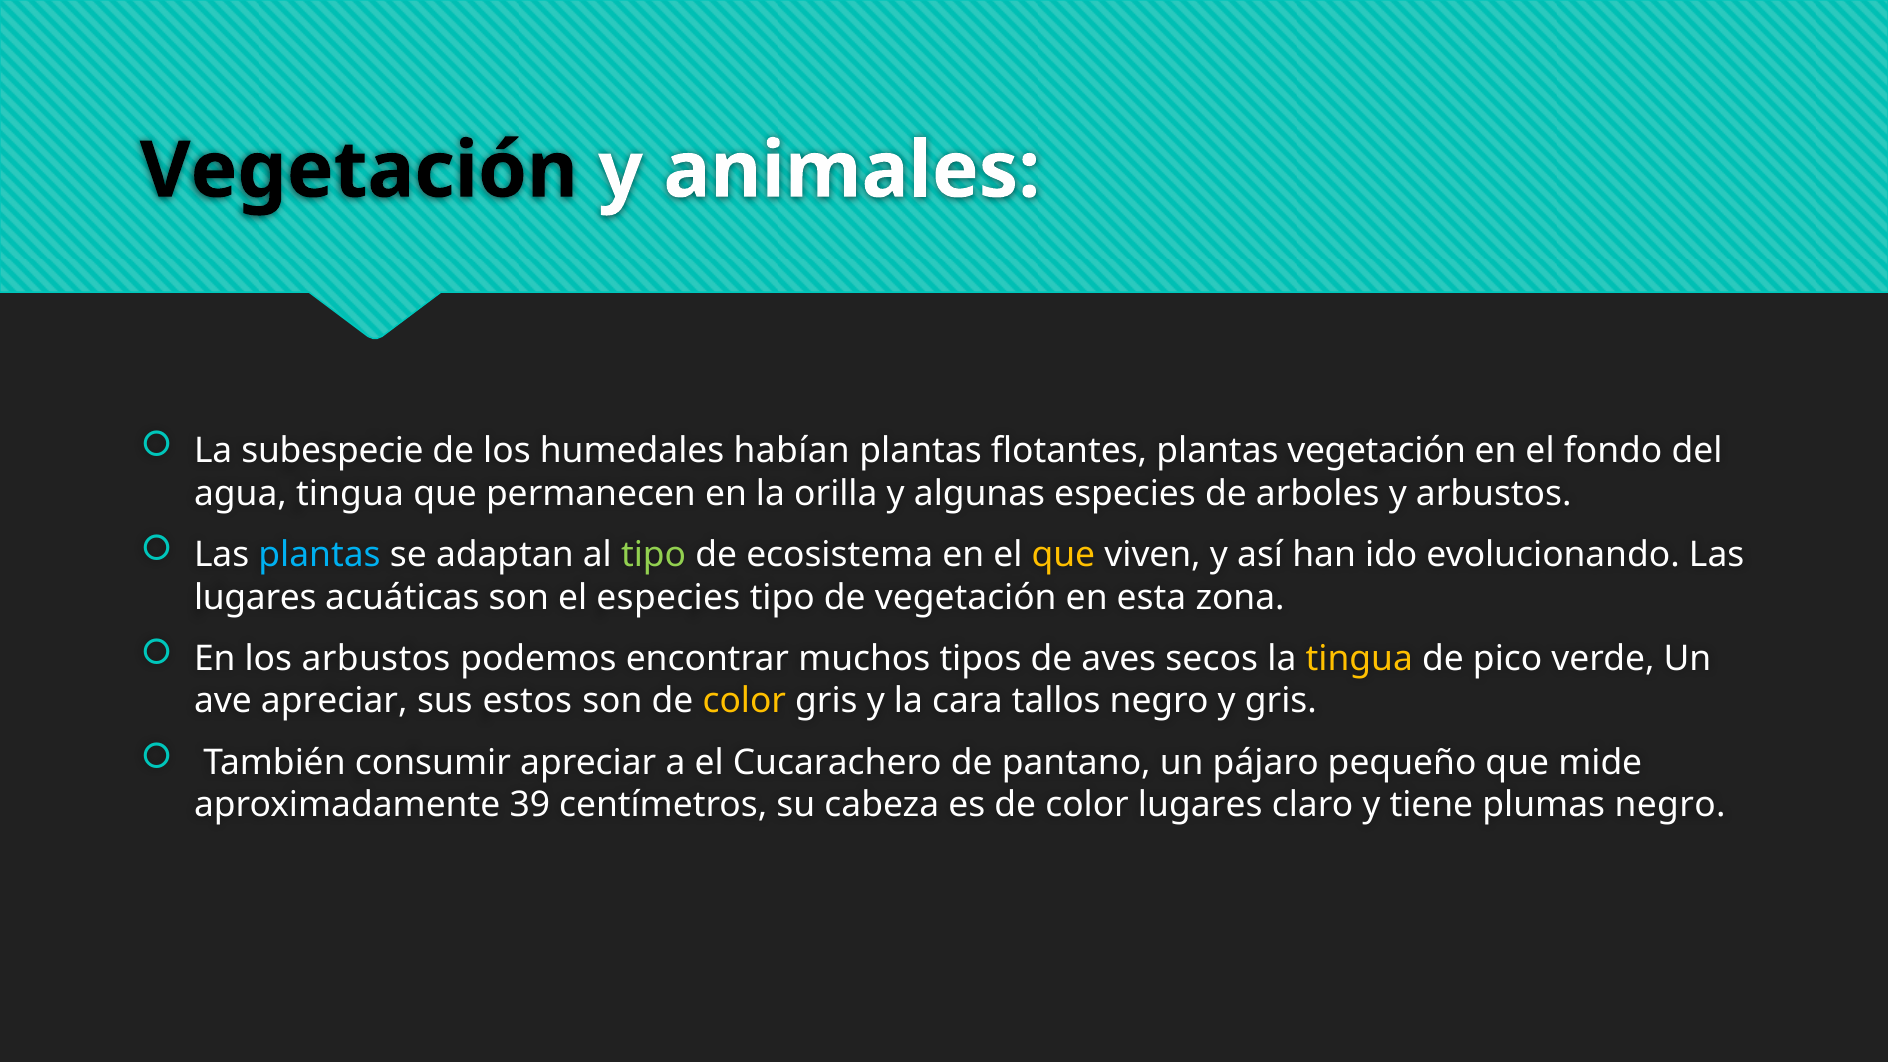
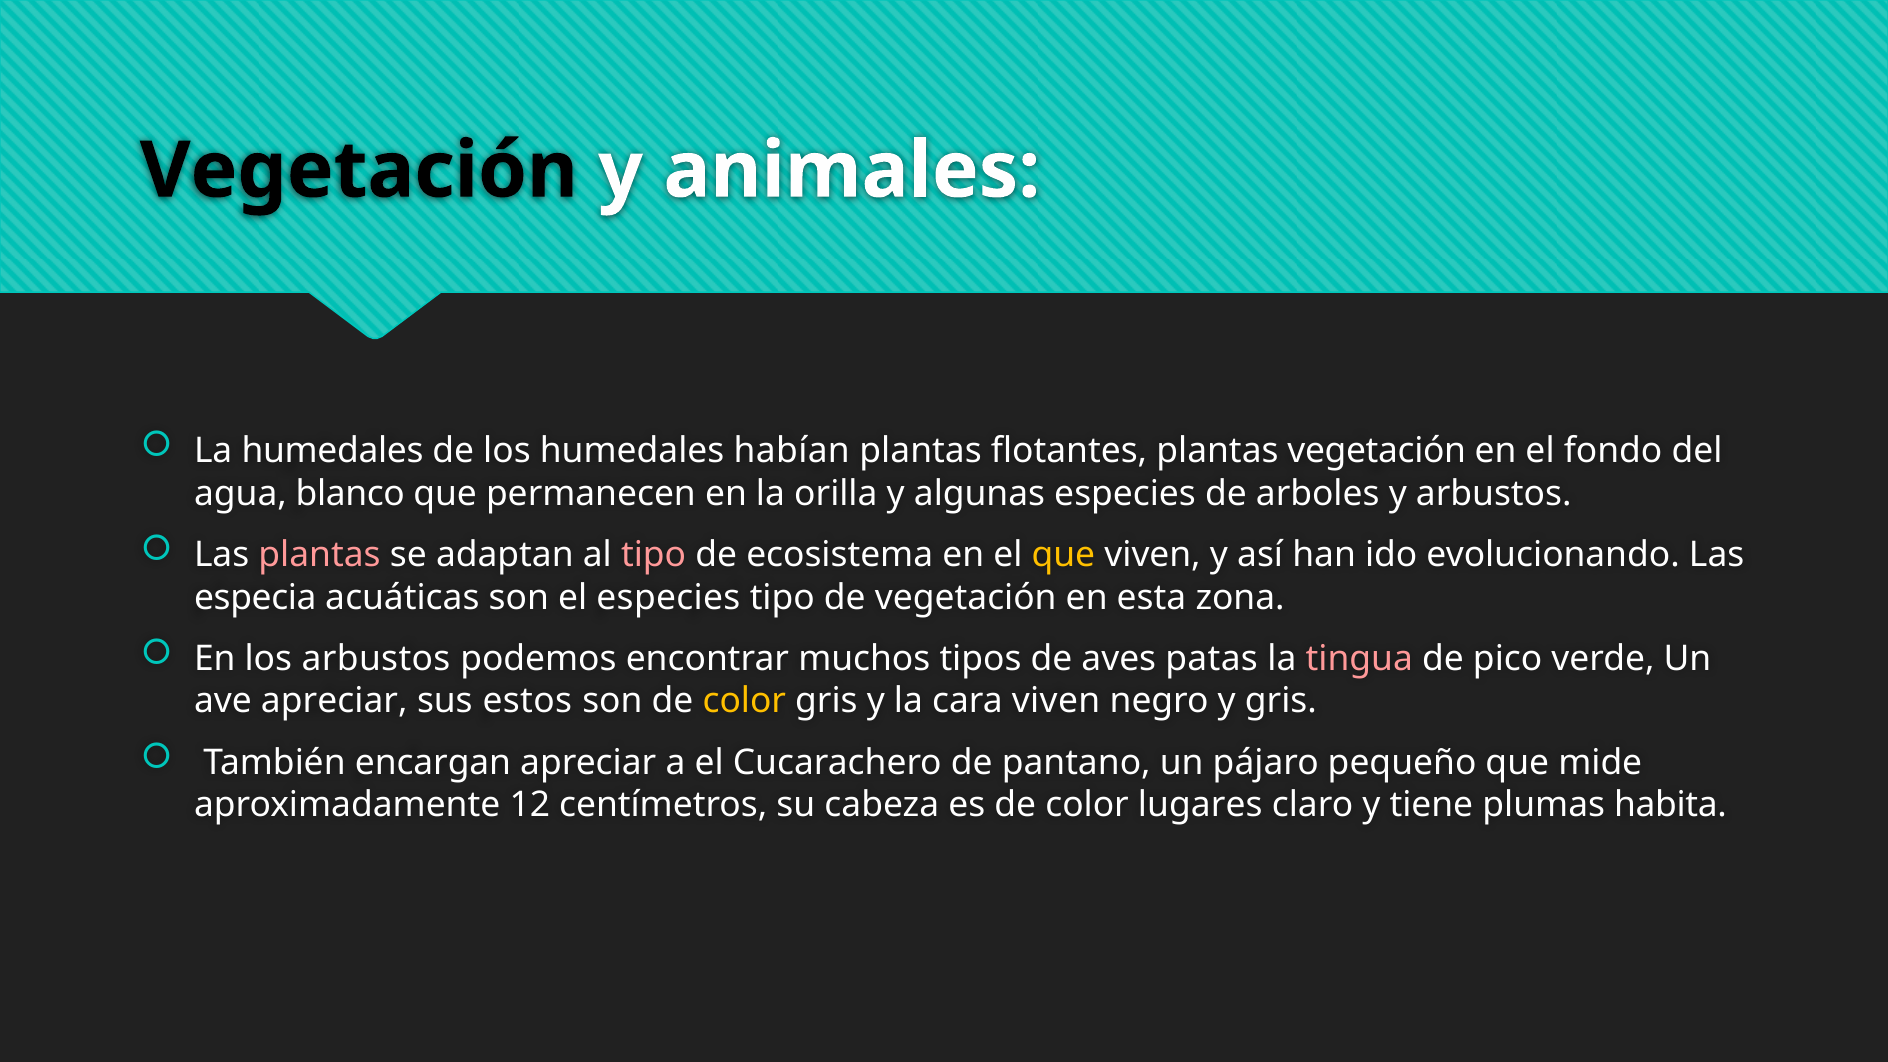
La subespecie: subespecie -> humedales
agua tingua: tingua -> blanco
plantas at (320, 555) colour: light blue -> pink
tipo at (654, 555) colour: light green -> pink
lugares at (255, 597): lugares -> especia
secos: secos -> patas
tingua at (1359, 659) colour: yellow -> pink
cara tallos: tallos -> viven
consumir: consumir -> encargan
39: 39 -> 12
plumas negro: negro -> habita
